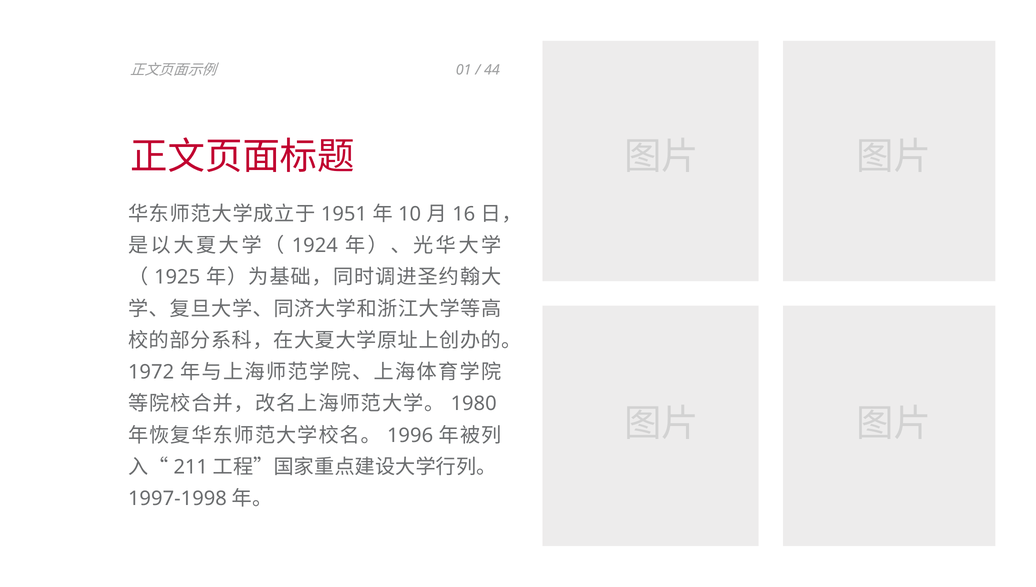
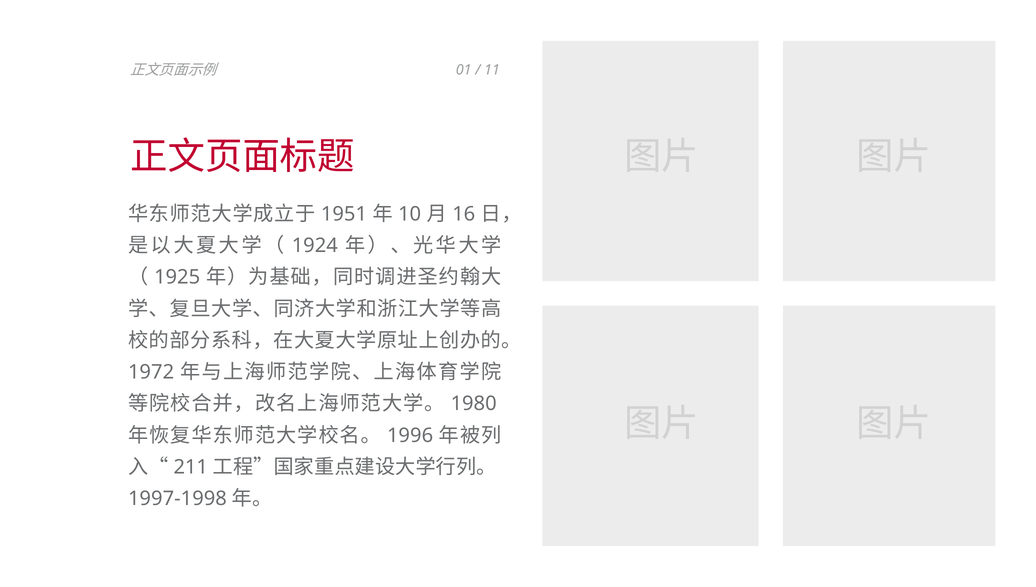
44: 44 -> 11
